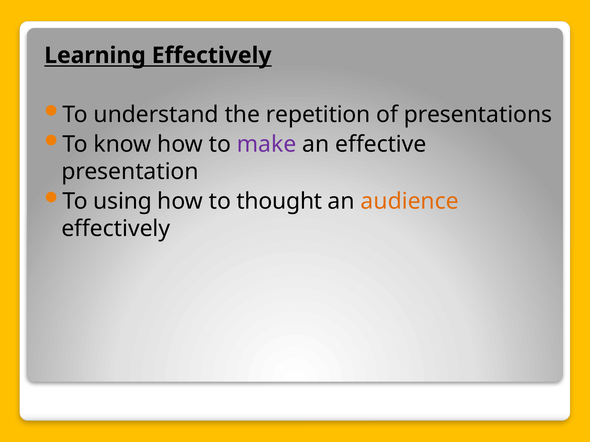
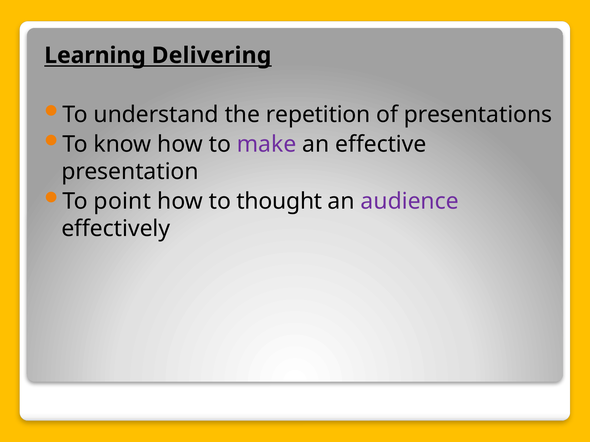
Learning Effectively: Effectively -> Delivering
using: using -> point
audience colour: orange -> purple
